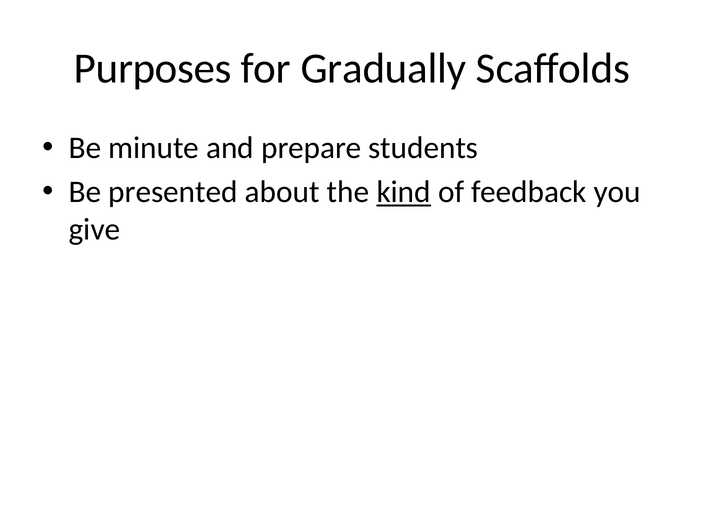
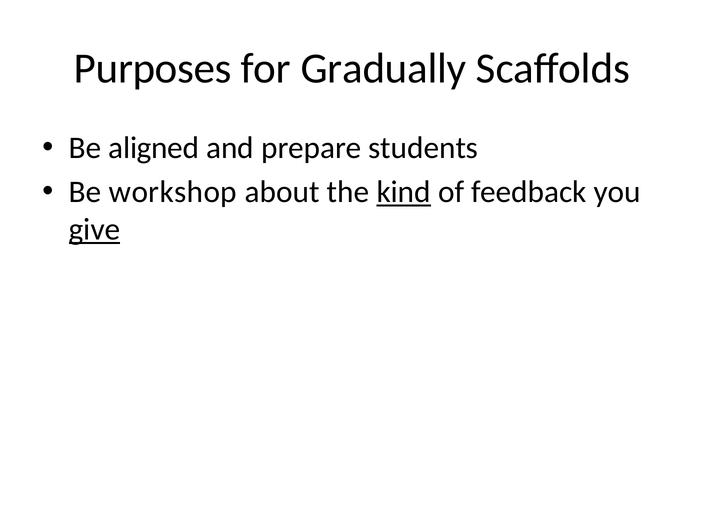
minute: minute -> aligned
presented: presented -> workshop
give underline: none -> present
